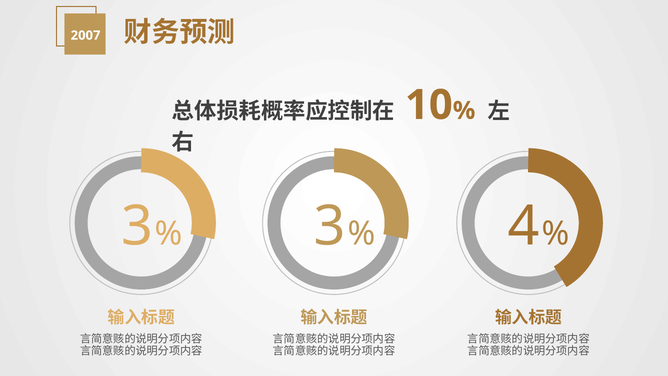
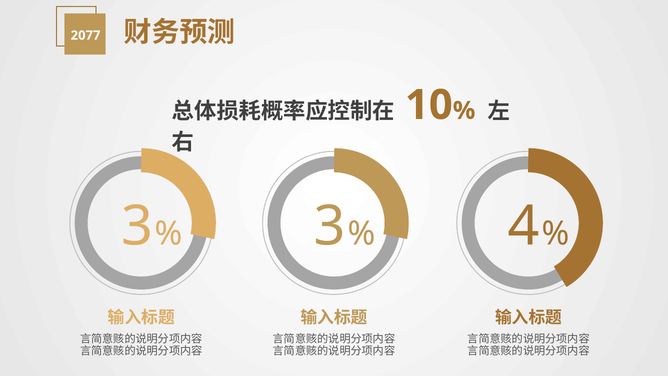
2007: 2007 -> 2077
